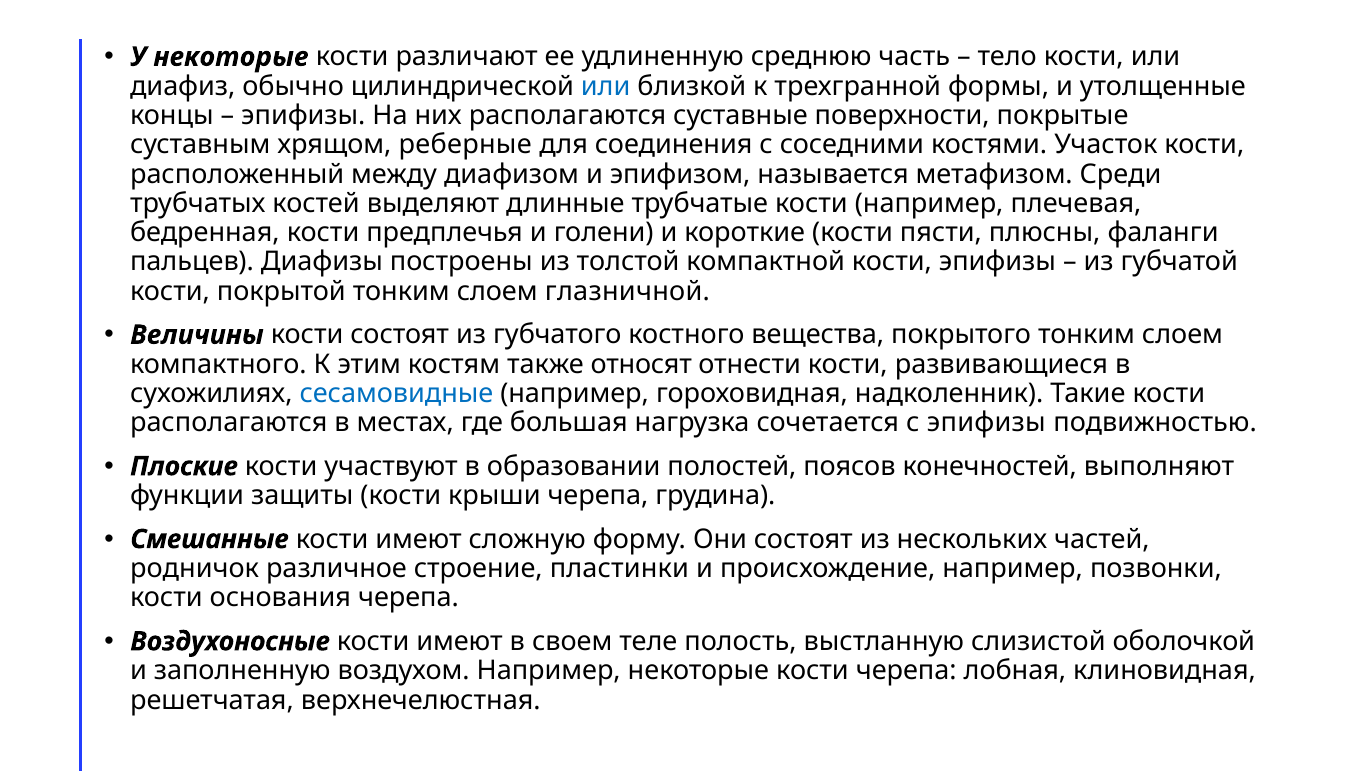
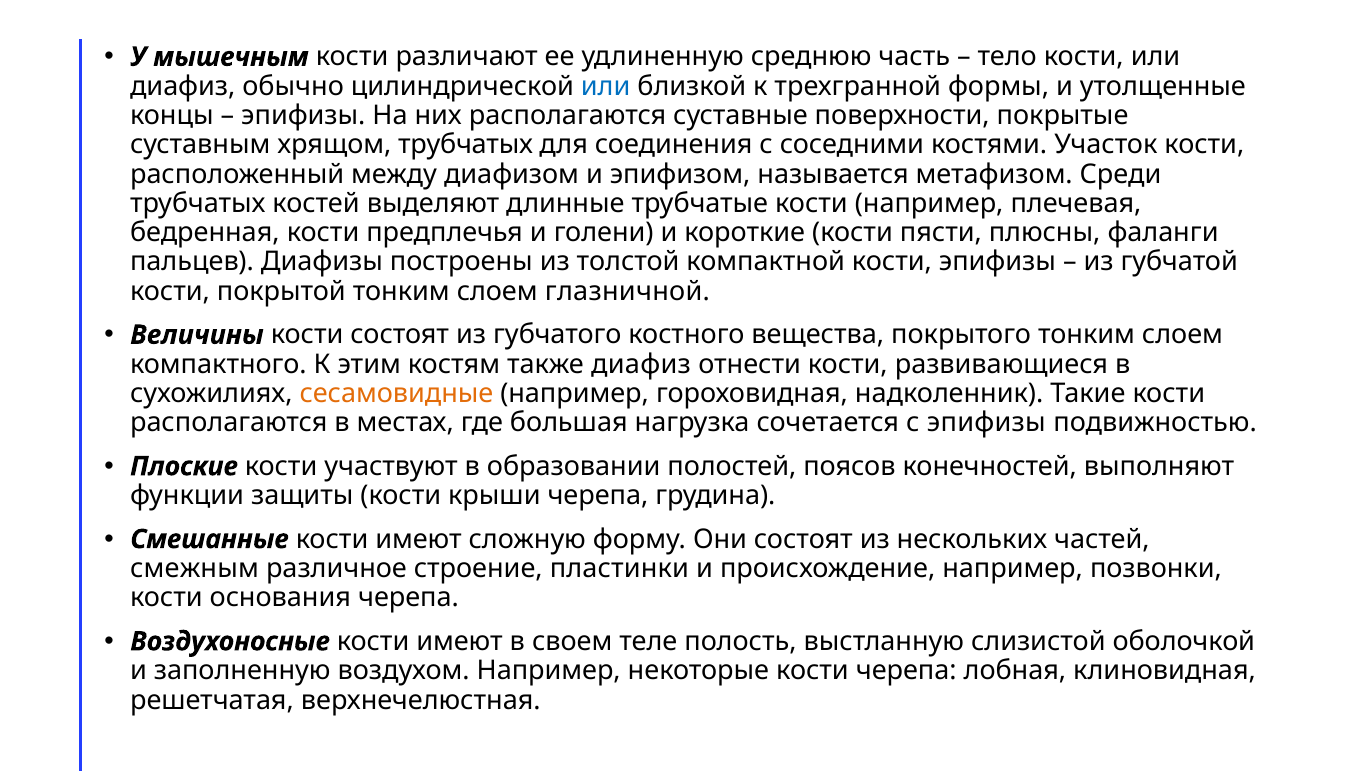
У некоторые: некоторые -> мышечным
хрящом реберные: реберные -> трубчатых
также относят: относят -> диафиз
сесамовидные colour: blue -> orange
родничок: родничок -> смежным
